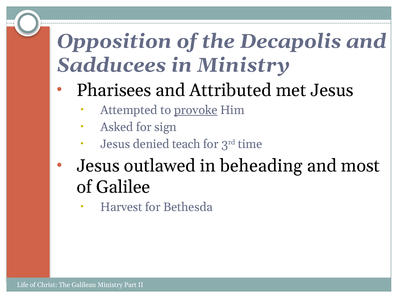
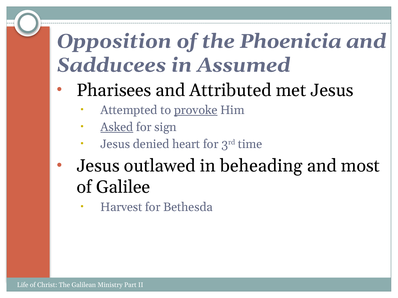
Decapolis: Decapolis -> Phoenicia
in Ministry: Ministry -> Assumed
Asked underline: none -> present
teach: teach -> heart
